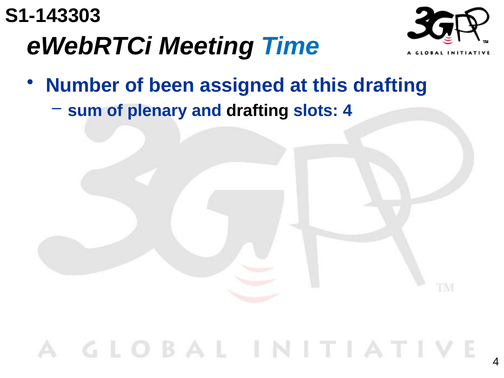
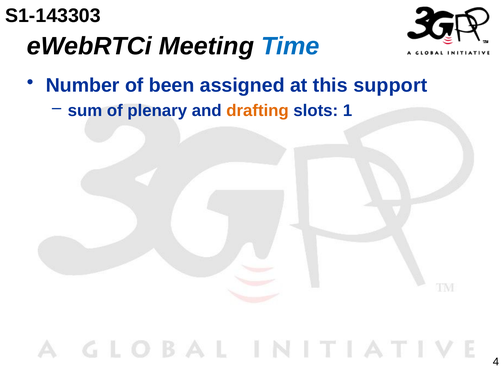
this drafting: drafting -> support
drafting at (258, 110) colour: black -> orange
slots 4: 4 -> 1
